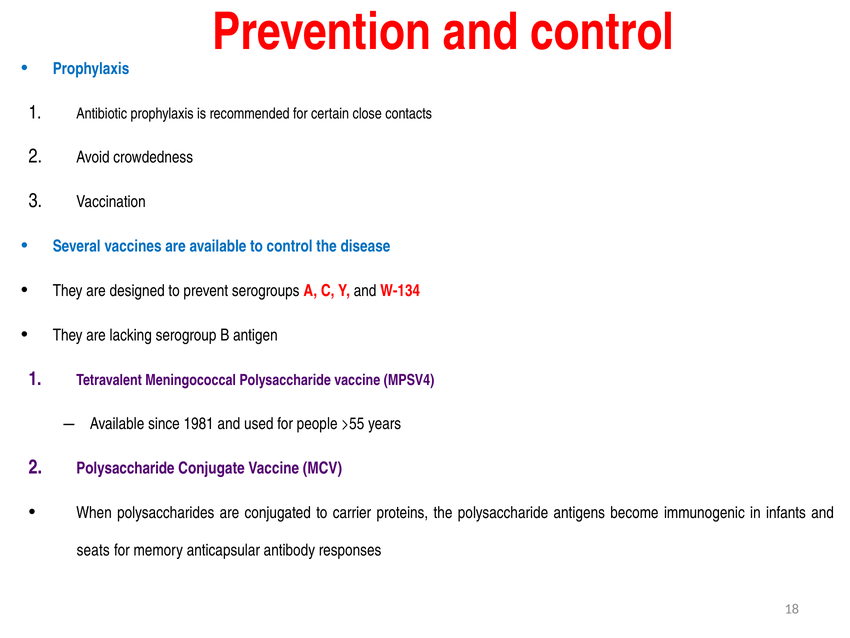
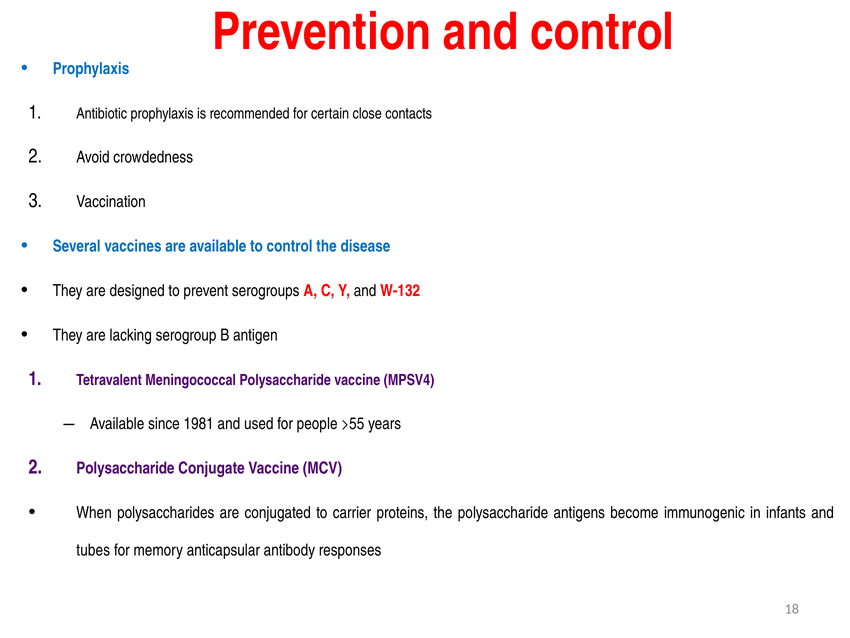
W-134: W-134 -> W-132
seats: seats -> tubes
